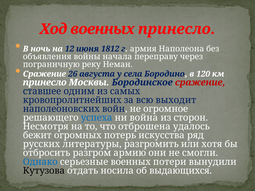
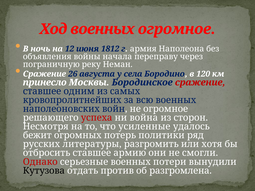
военных принесло: принесло -> огромное
всю выходит: выходит -> военных
успеха colour: blue -> red
отброшена: отброшена -> усиленные
искусства: искусства -> политики
отбросить разгром: разгром -> ставшее
Однако colour: blue -> red
носила: носила -> против
выдающихся: выдающихся -> разгромлена
